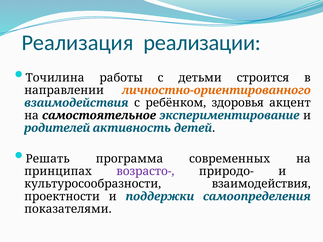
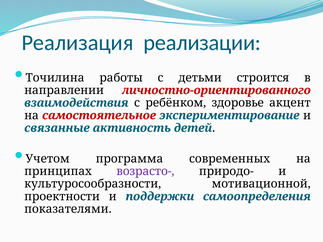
личностно-ориентированного colour: orange -> red
здоровья: здоровья -> здоровье
самостоятельное colour: black -> red
родителей: родителей -> связанные
Решать: Решать -> Учетом
культуросообразности взаимодействия: взаимодействия -> мотивационной
